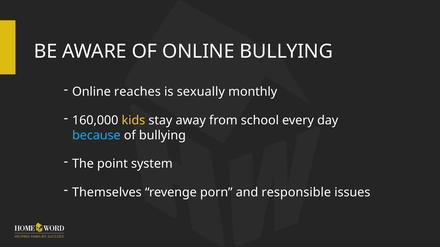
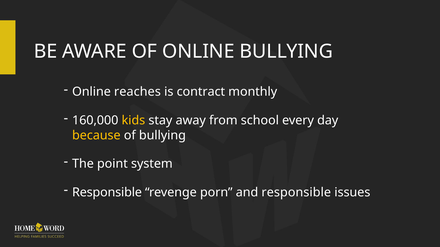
sexually: sexually -> contract
because colour: light blue -> yellow
Themselves at (107, 193): Themselves -> Responsible
